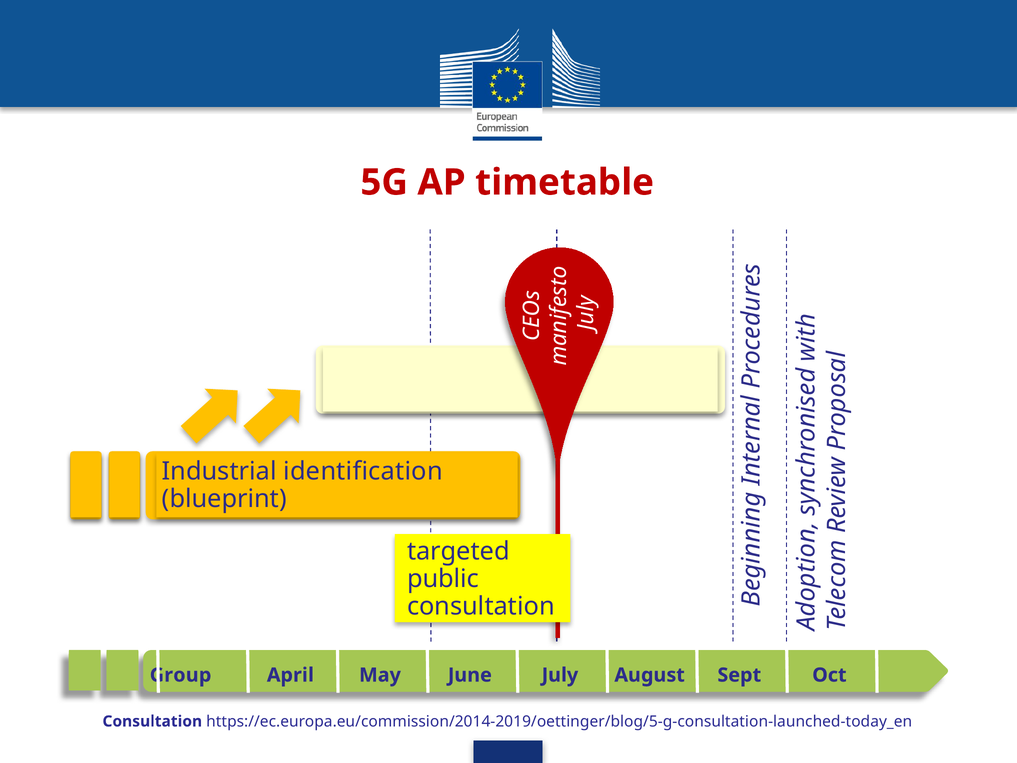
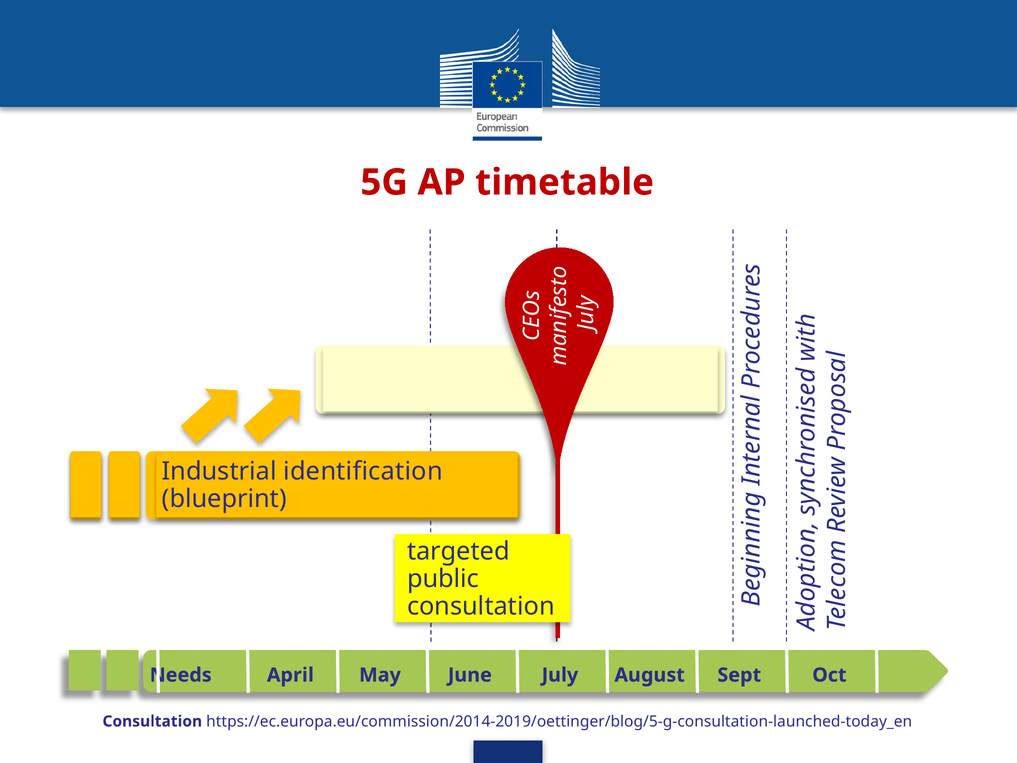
Group: Group -> Needs
